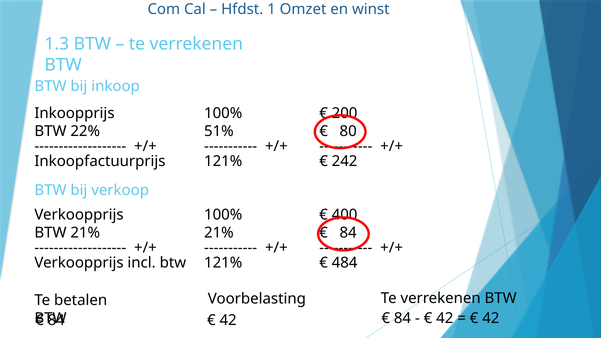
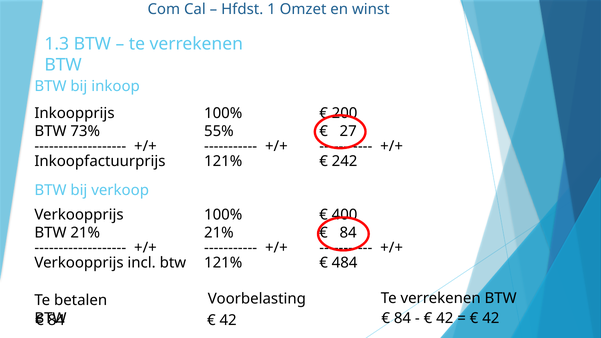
22%: 22% -> 73%
51%: 51% -> 55%
80: 80 -> 27
